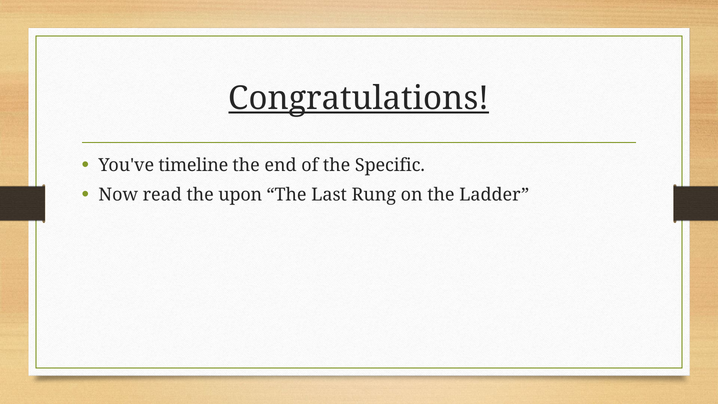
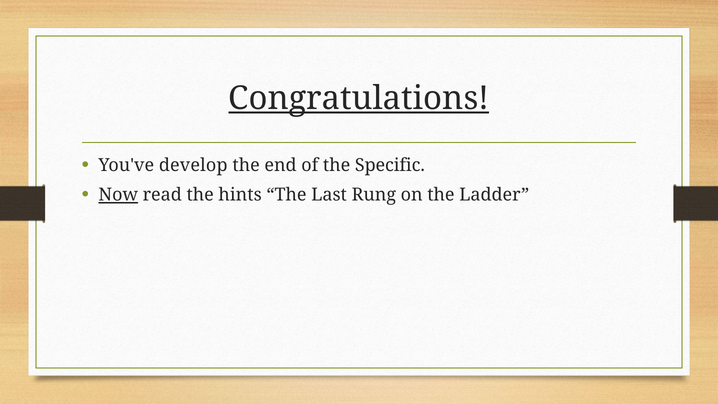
timeline: timeline -> develop
Now underline: none -> present
upon: upon -> hints
